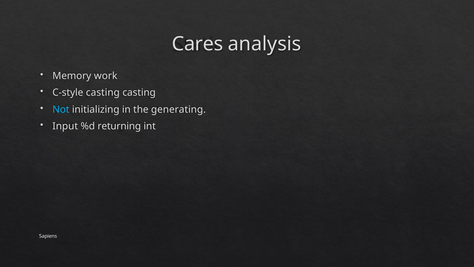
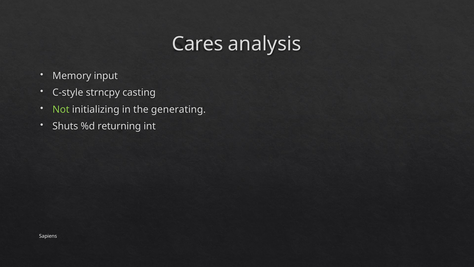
work: work -> input
C-style casting: casting -> strncpy
Not colour: light blue -> light green
Input: Input -> Shuts
